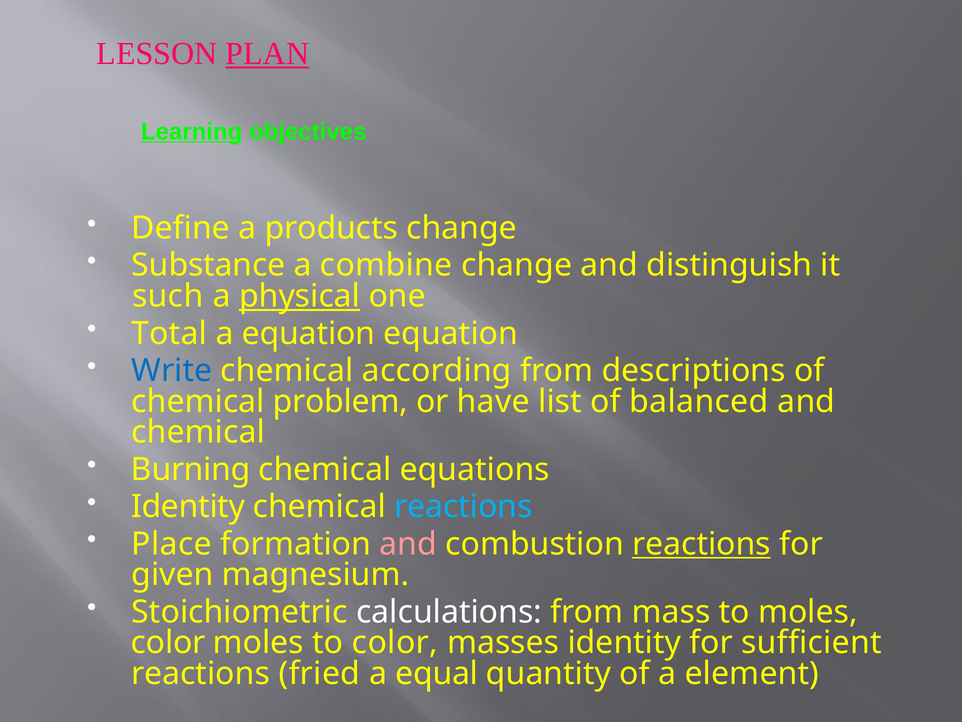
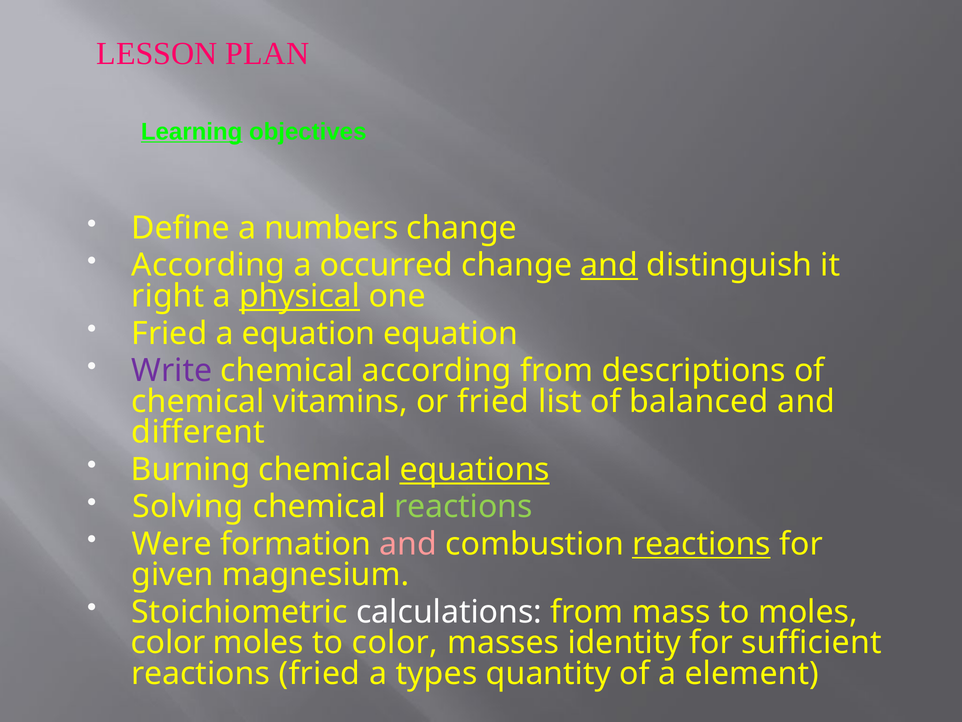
PLAN underline: present -> none
products: products -> numbers
Substance at (208, 265): Substance -> According
combine: combine -> occurred
and at (609, 265) underline: none -> present
such: such -> right
Total at (169, 333): Total -> Fried
Write colour: blue -> purple
problem: problem -> vitamins
or have: have -> fried
chemical at (198, 432): chemical -> different
equations underline: none -> present
Identity at (188, 506): Identity -> Solving
reactions at (463, 506) colour: light blue -> light green
Place: Place -> Were
equal: equal -> types
